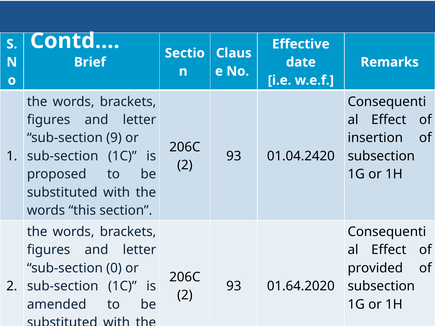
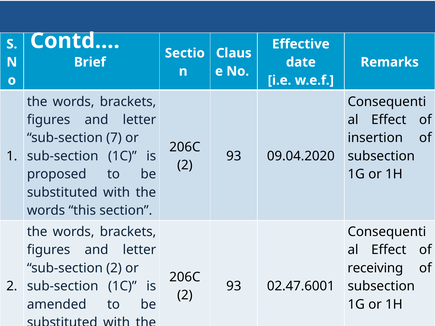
9: 9 -> 7
01.04.2420: 01.04.2420 -> 09.04.2020
sub-section 0: 0 -> 2
provided: provided -> receiving
01.64.2020: 01.64.2020 -> 02.47.6001
